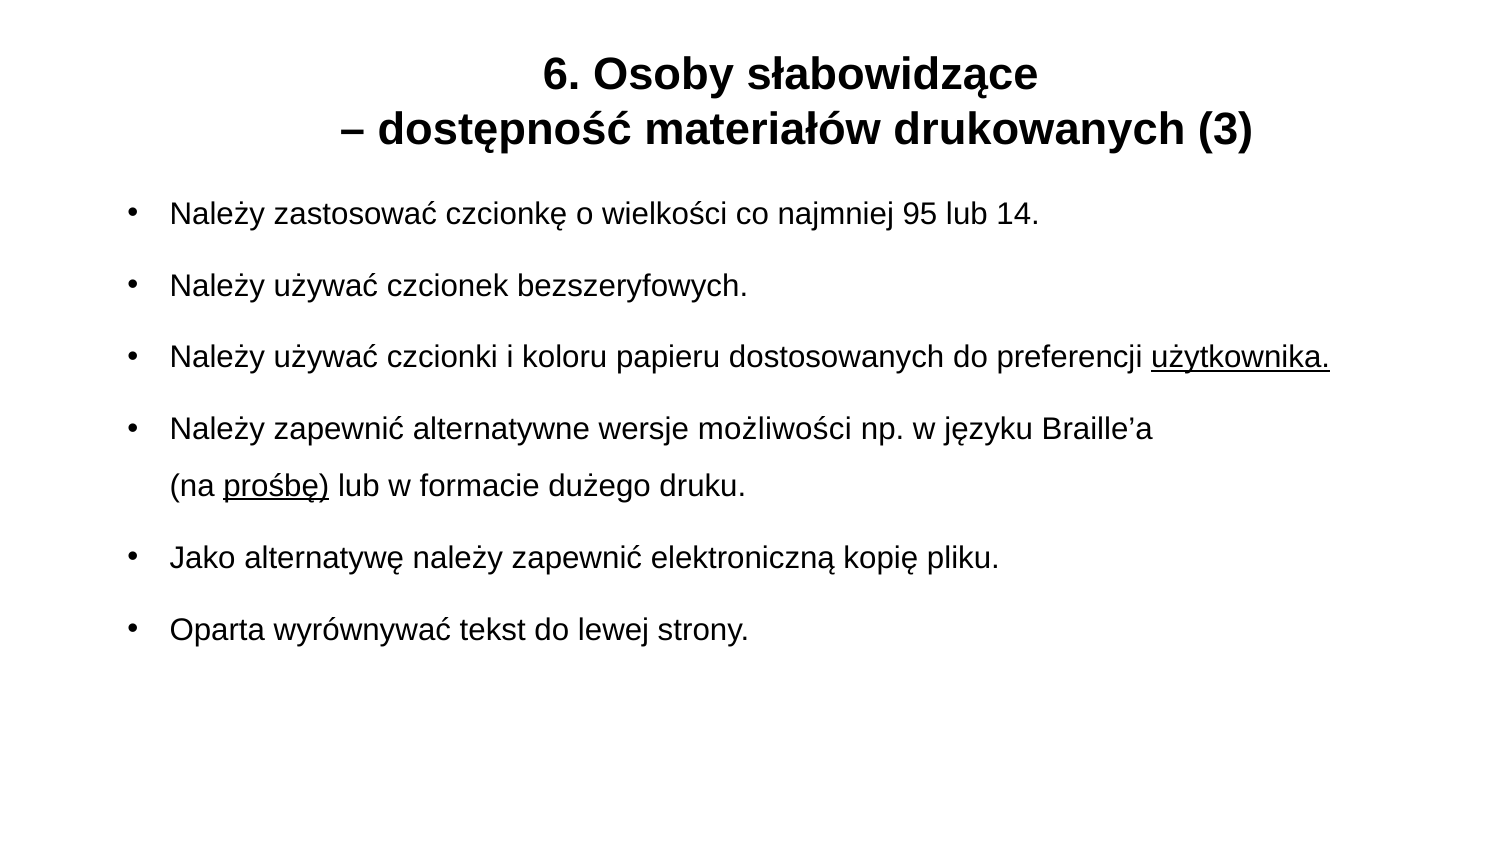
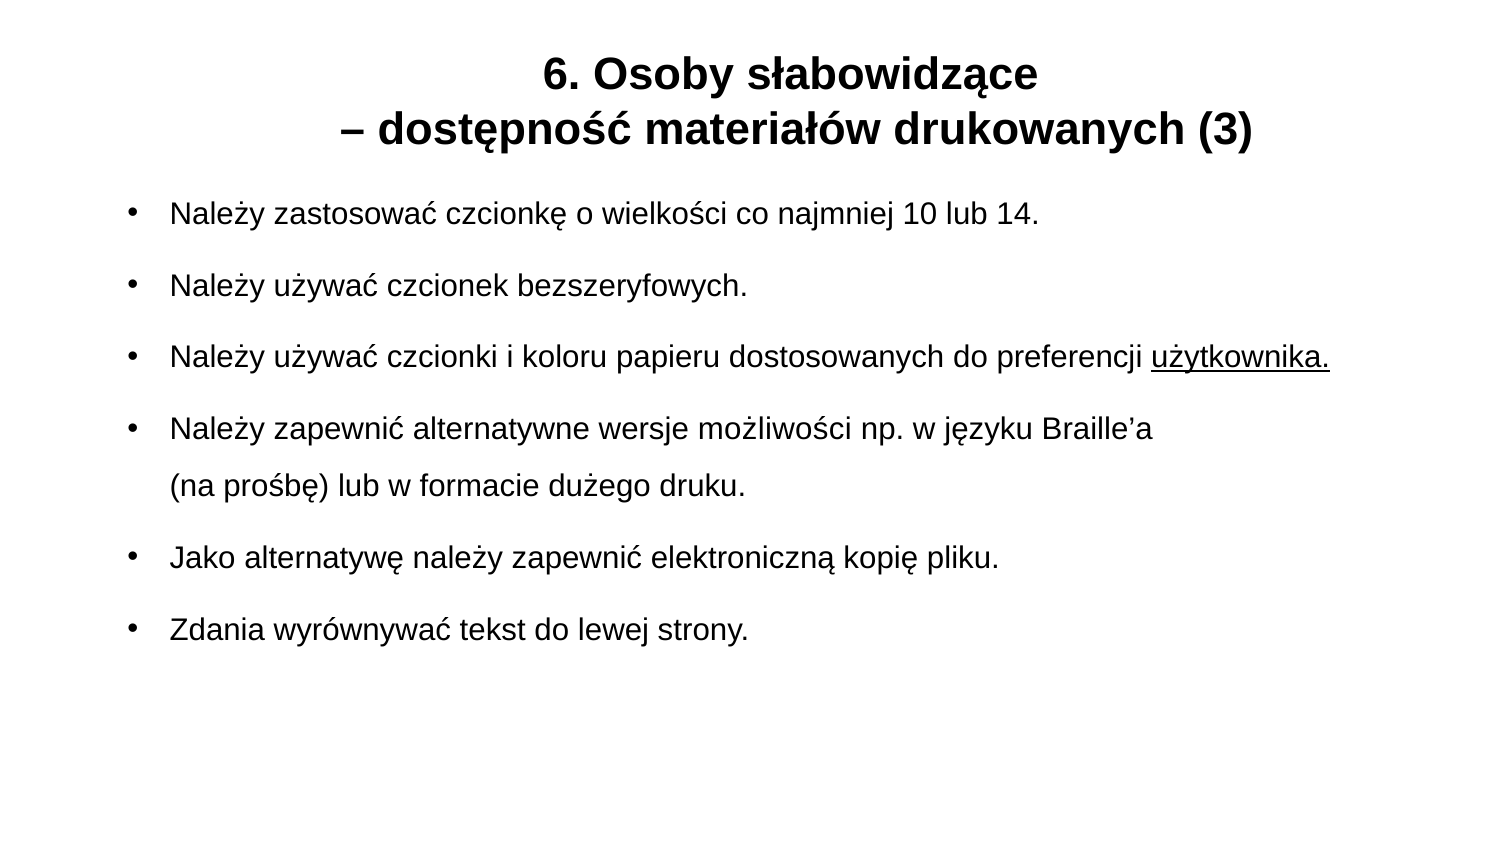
95: 95 -> 10
prośbę underline: present -> none
Oparta: Oparta -> Zdania
